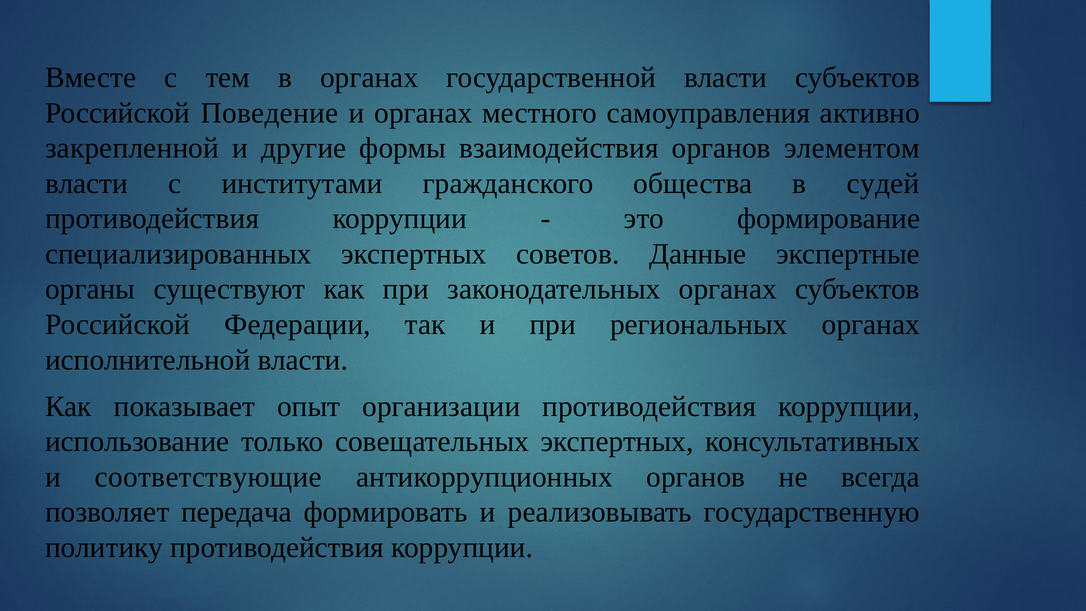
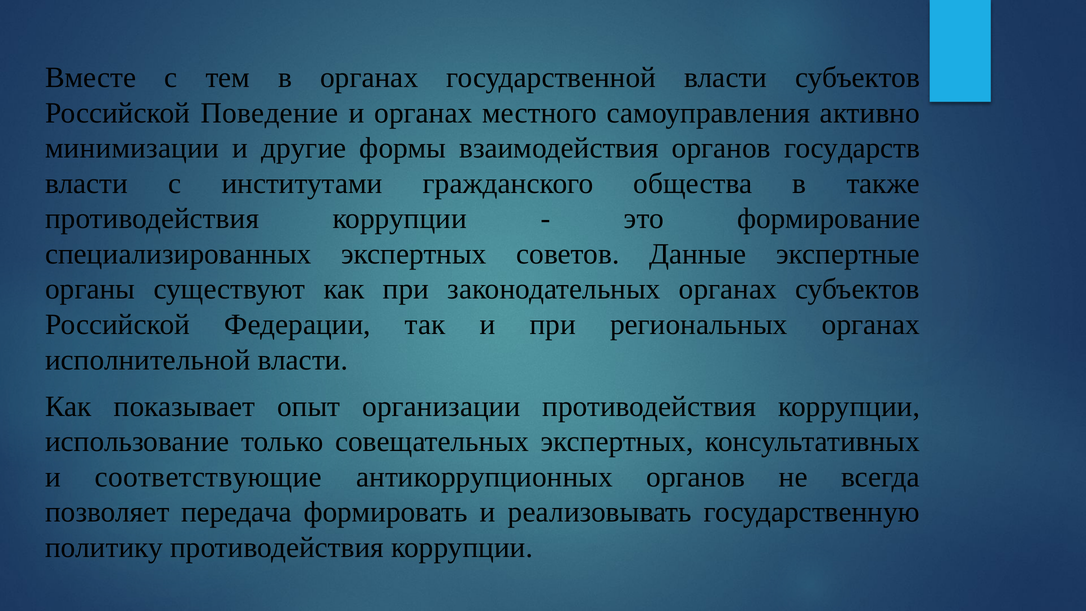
закрепленной: закрепленной -> минимизации
элементом: элементом -> государств
судей: судей -> также
